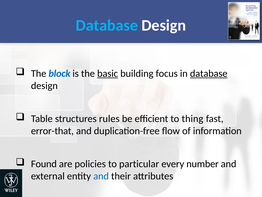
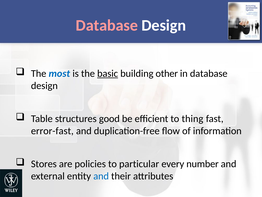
Database at (107, 25) colour: light blue -> pink
block: block -> most
focus: focus -> other
database at (209, 73) underline: present -> none
rules: rules -> good
error-that: error-that -> error-fast
Found: Found -> Stores
